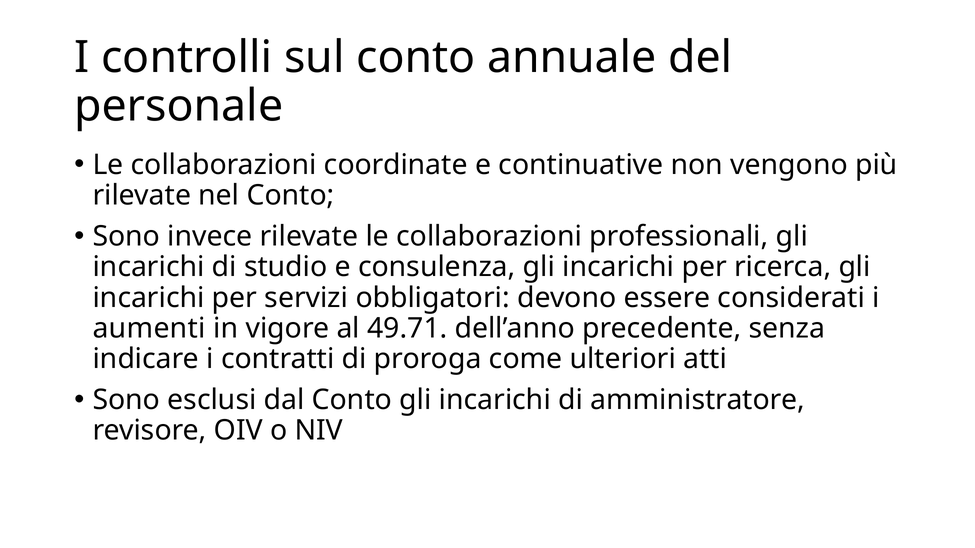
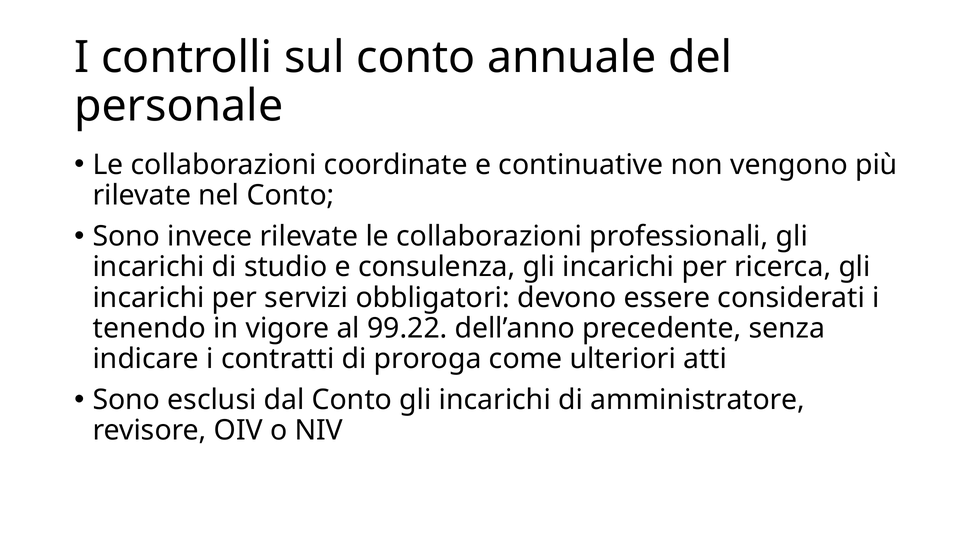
aumenti: aumenti -> tenendo
49.71: 49.71 -> 99.22
